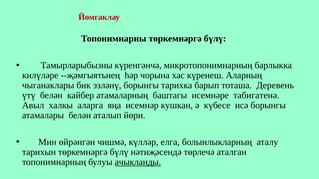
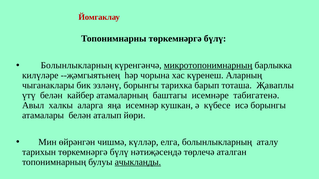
Тамырларыбызны at (77, 65): Тамырларыбызны -> Болынлыкларның
микротопонимнарның underline: none -> present
Деревень: Деревень -> Җаваплы
